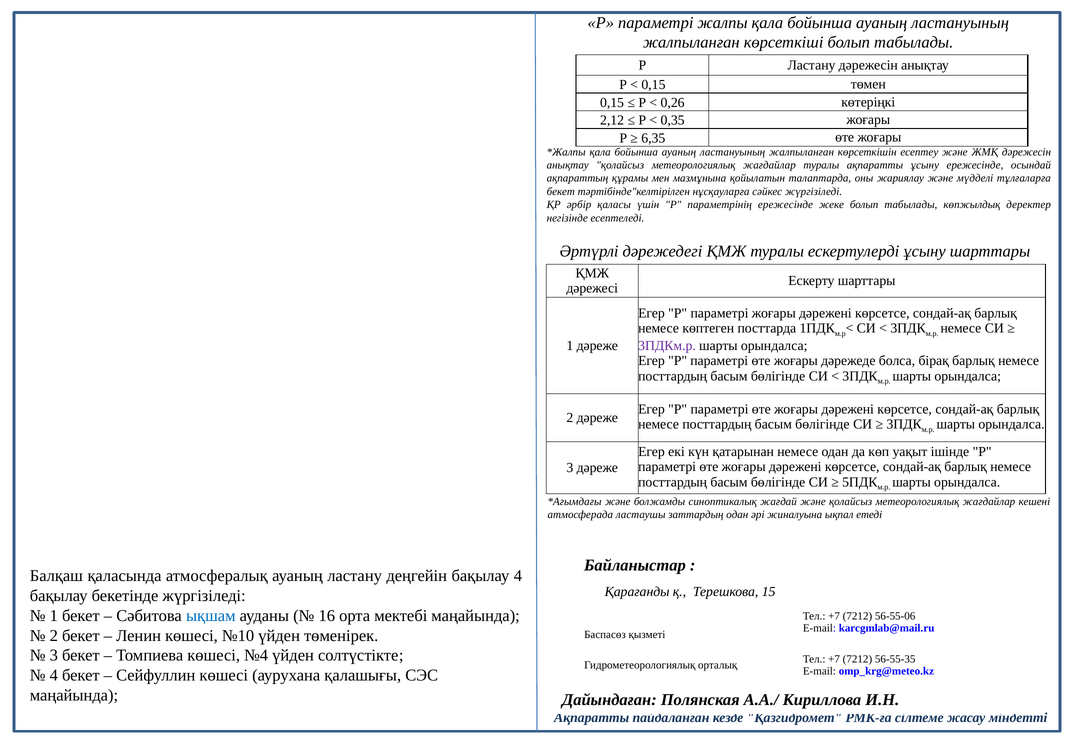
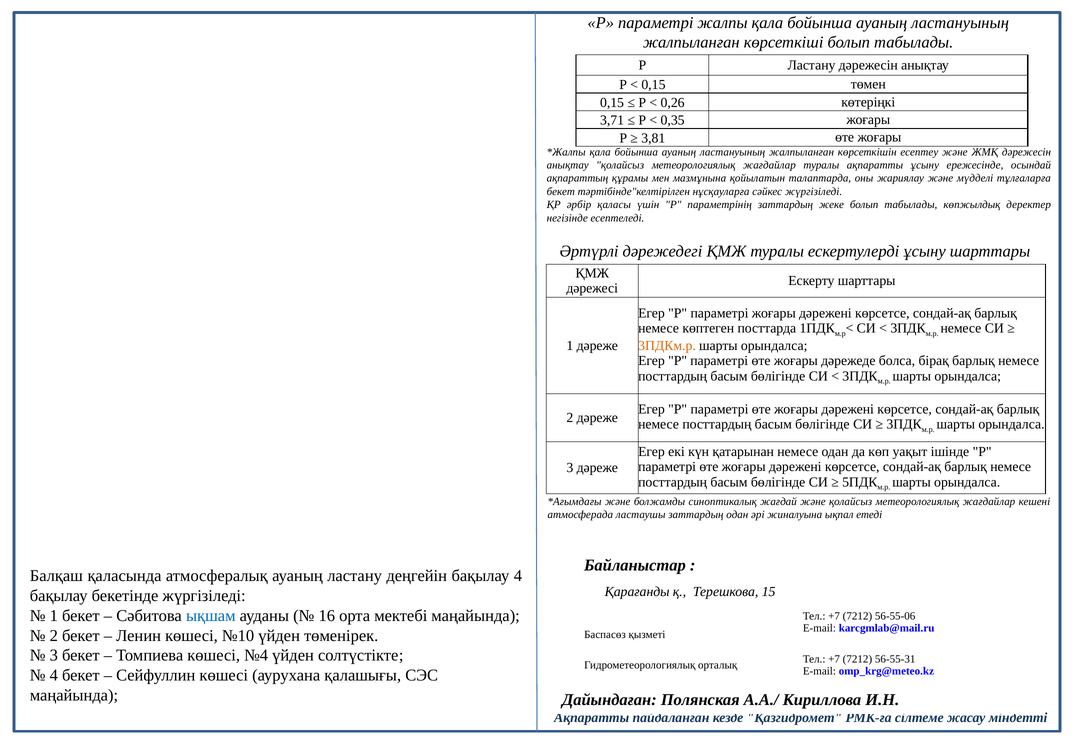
2,12: 2,12 -> 3,71
6,35: 6,35 -> 3,81
параметрінің ережесінде: ережесінде -> заттардың
3ПДКм.р colour: purple -> orange
56-55-35: 56-55-35 -> 56-55-31
